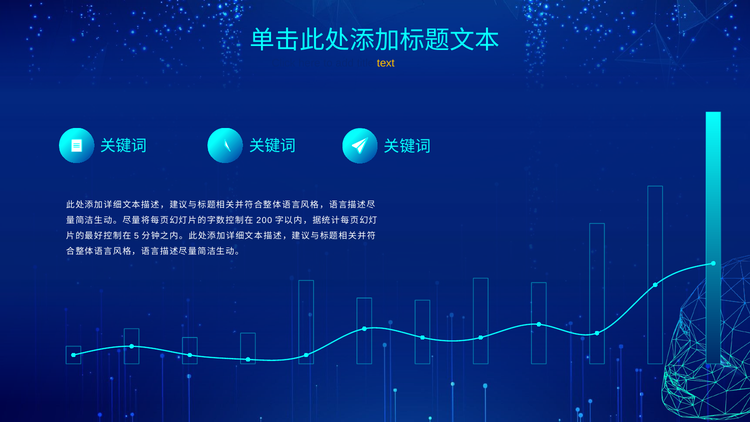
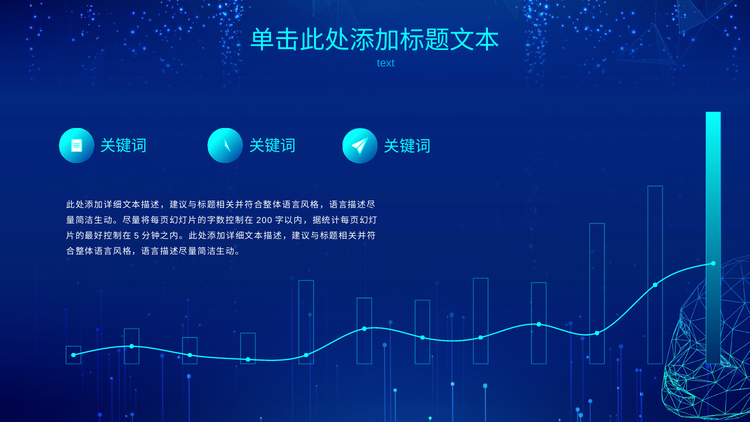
text colour: yellow -> light blue
